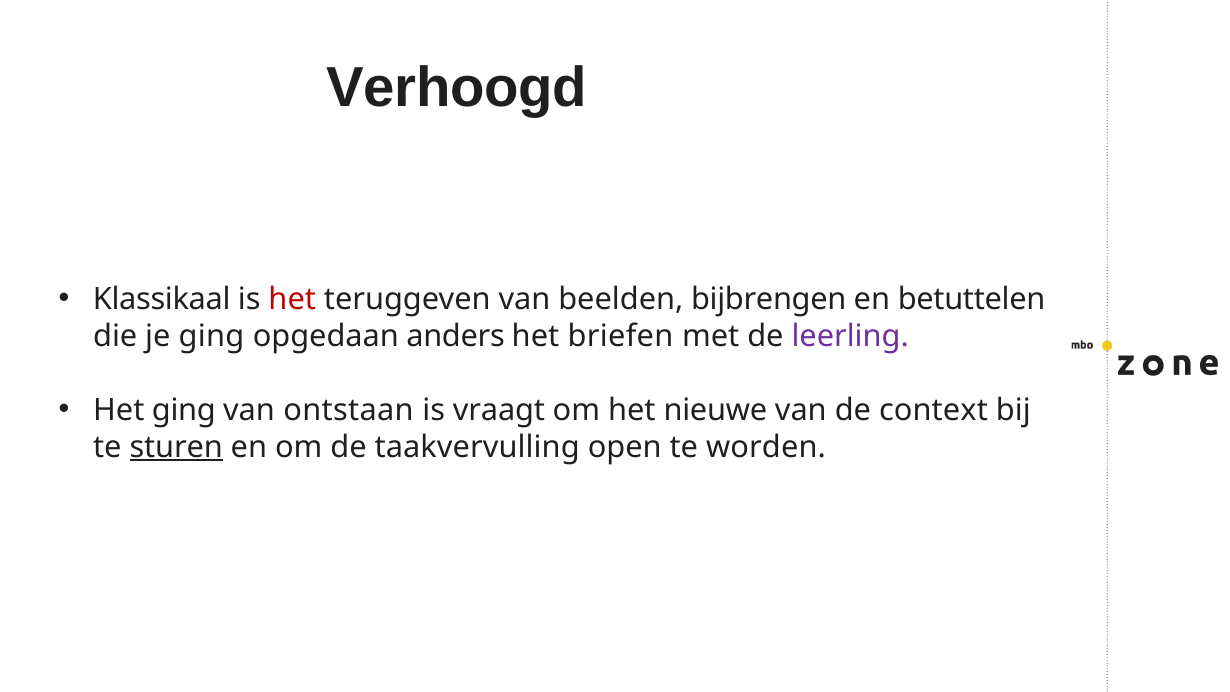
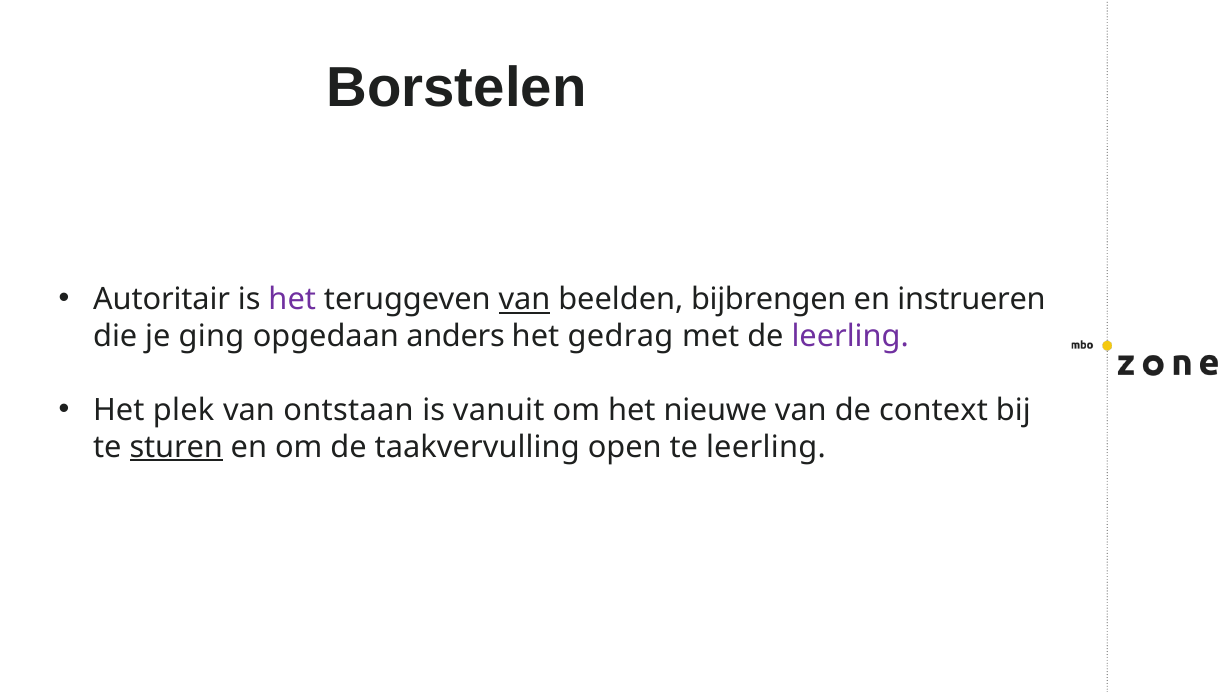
Verhoogd: Verhoogd -> Borstelen
Klassikaal: Klassikaal -> Autoritair
het at (292, 299) colour: red -> purple
van at (524, 299) underline: none -> present
betuttelen: betuttelen -> instrueren
briefen: briefen -> gedrag
Het ging: ging -> plek
vraagt: vraagt -> vanuit
te worden: worden -> leerling
